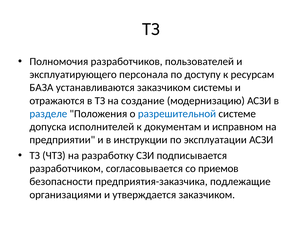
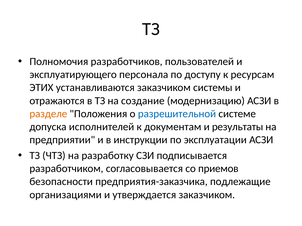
БАЗА: БАЗА -> ЭТИХ
разделе colour: blue -> orange
исправном: исправном -> результаты
